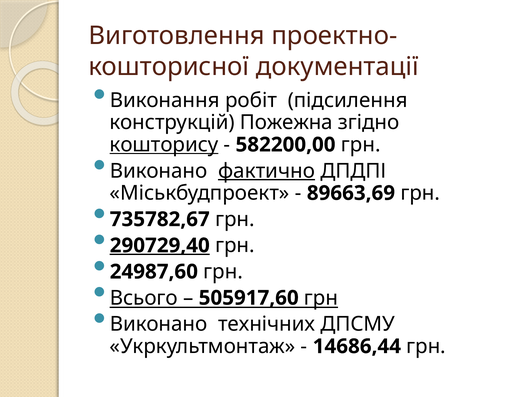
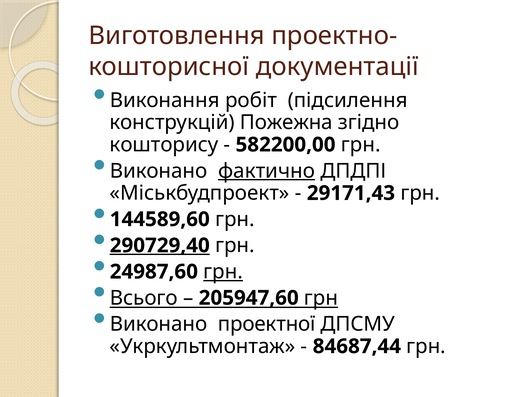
кошторису underline: present -> none
89663,69: 89663,69 -> 29171,43
735782,67: 735782,67 -> 144589,60
грн at (223, 272) underline: none -> present
505917,60: 505917,60 -> 205947,60
технічних: технічних -> проектної
14686,44: 14686,44 -> 84687,44
